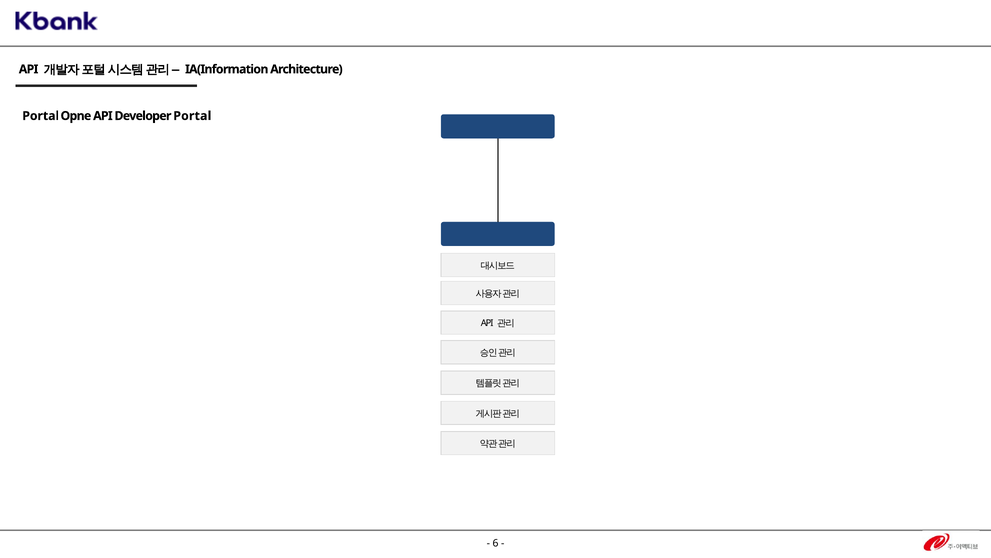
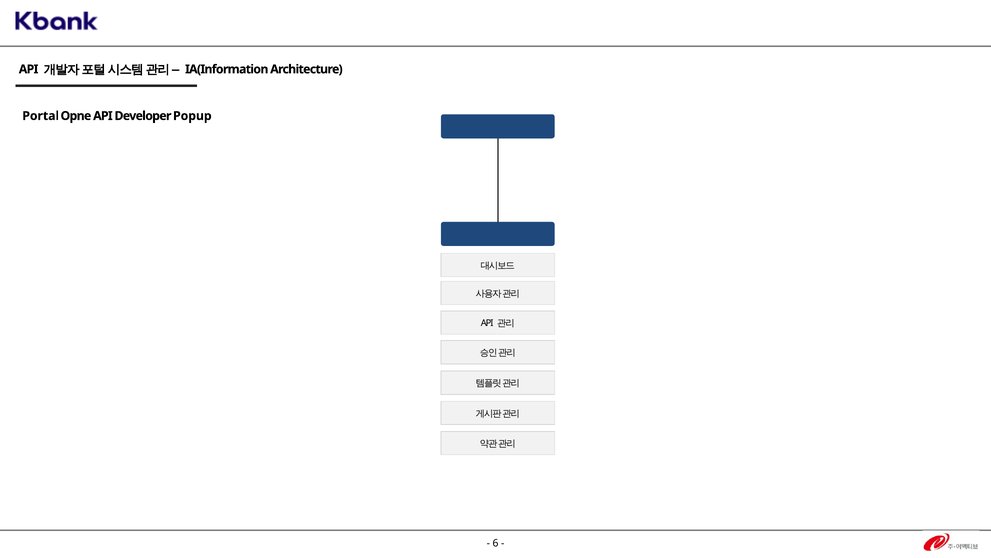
Developer Portal: Portal -> Popup
